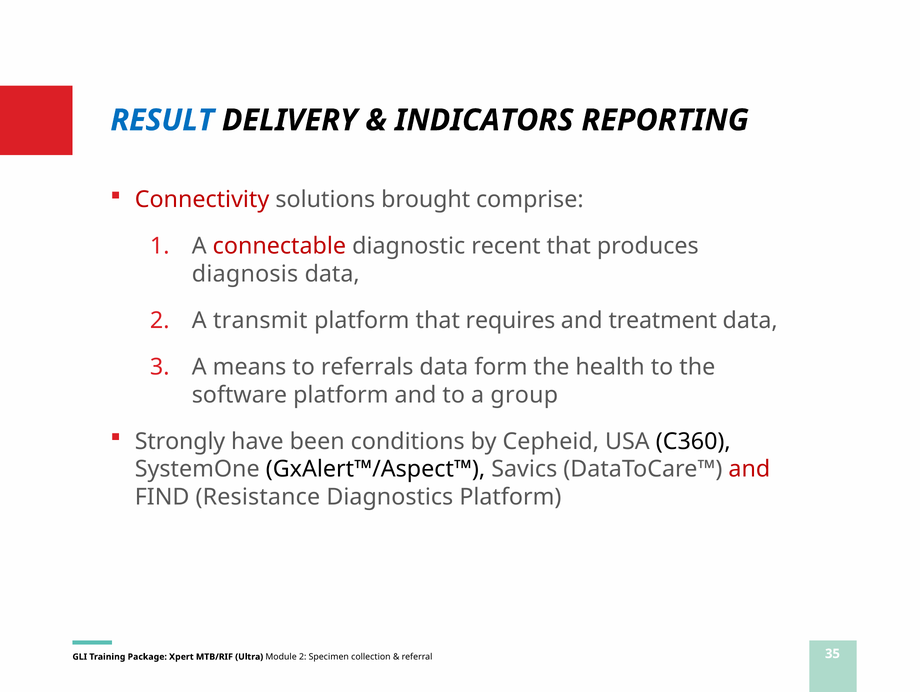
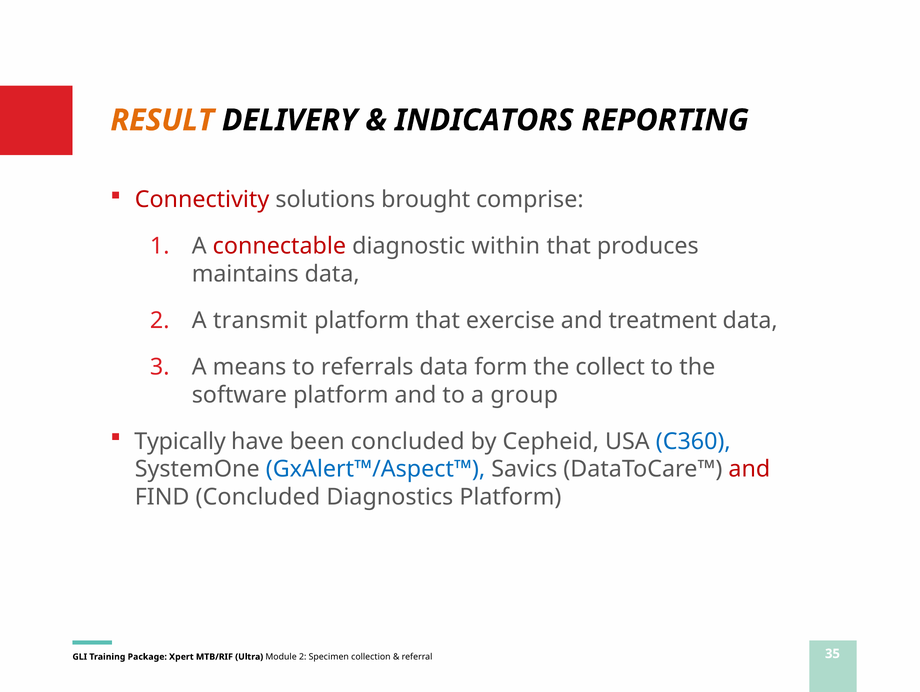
RESULT colour: blue -> orange
recent: recent -> within
diagnosis: diagnosis -> maintains
requires: requires -> exercise
health: health -> collect
Strongly: Strongly -> Typically
been conditions: conditions -> concluded
C360 colour: black -> blue
GxAlert™/Aspect™ colour: black -> blue
FIND Resistance: Resistance -> Concluded
